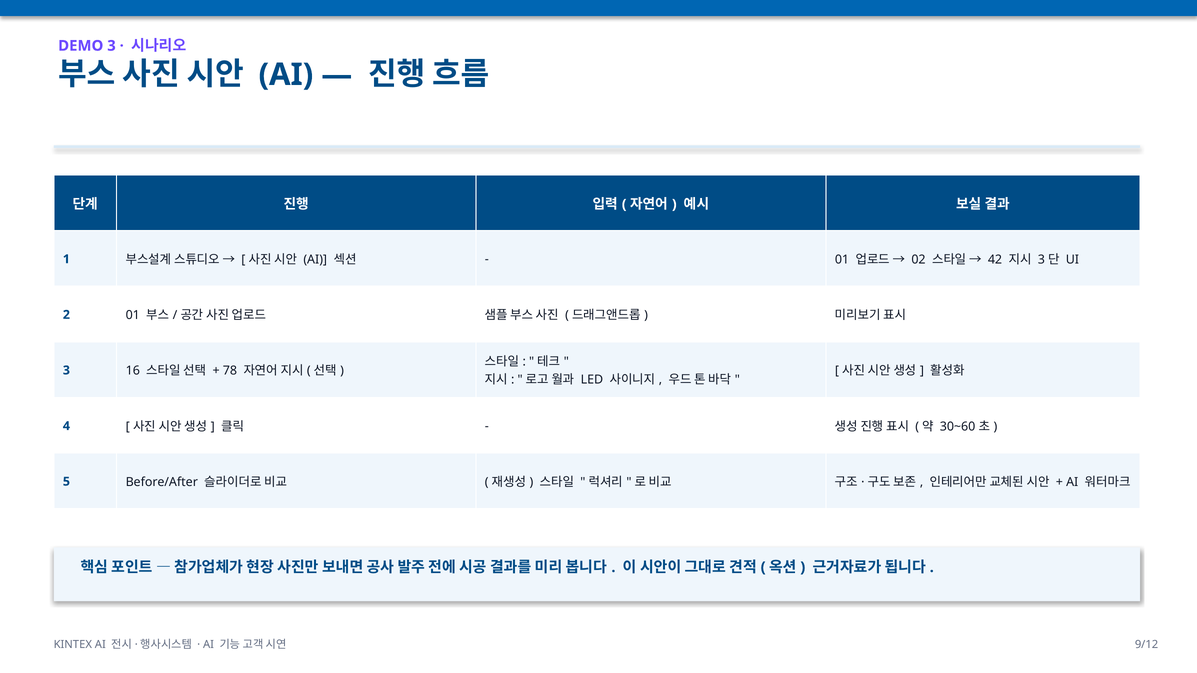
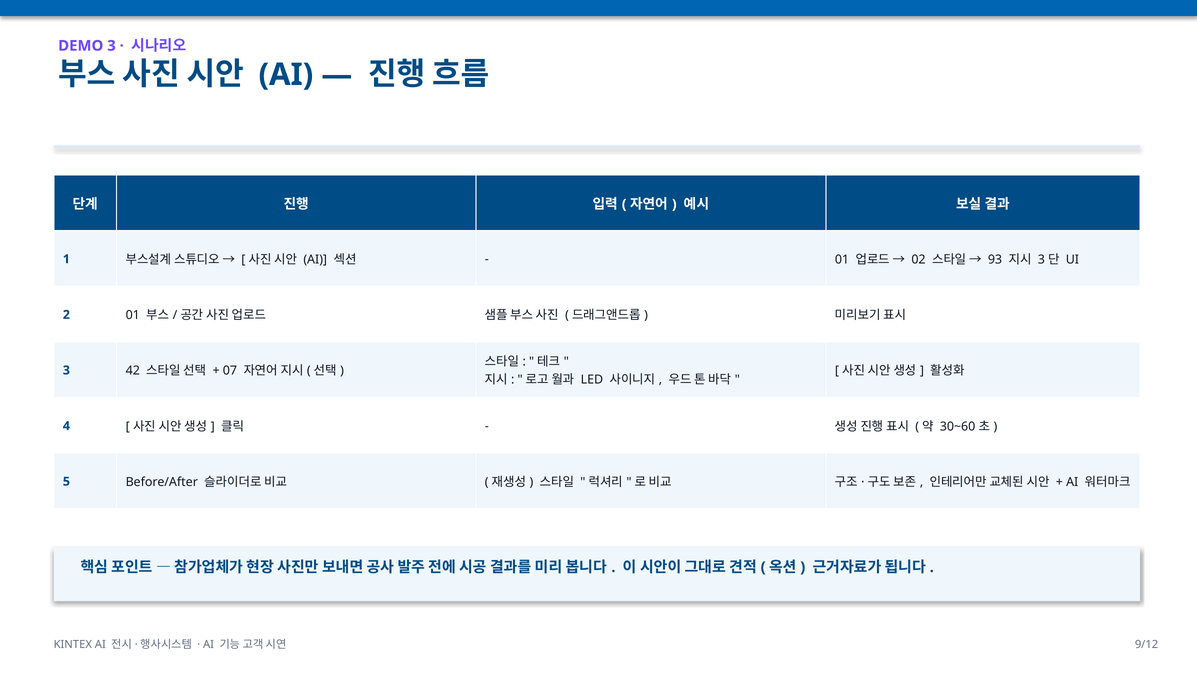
42: 42 -> 93
16: 16 -> 42
78: 78 -> 07
